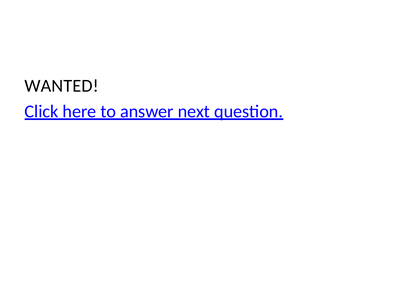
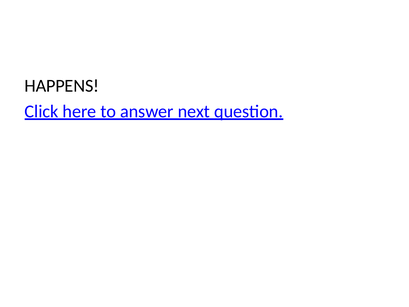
WANTED: WANTED -> HAPPENS
